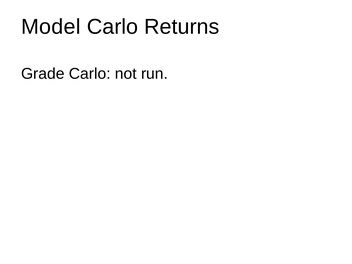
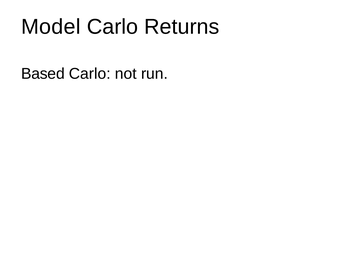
Grade: Grade -> Based
